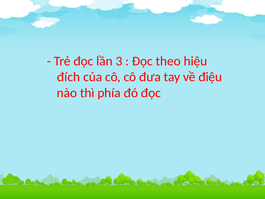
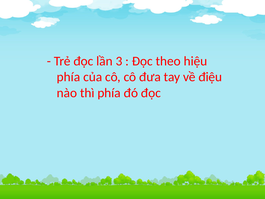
đích at (68, 77): đích -> phía
